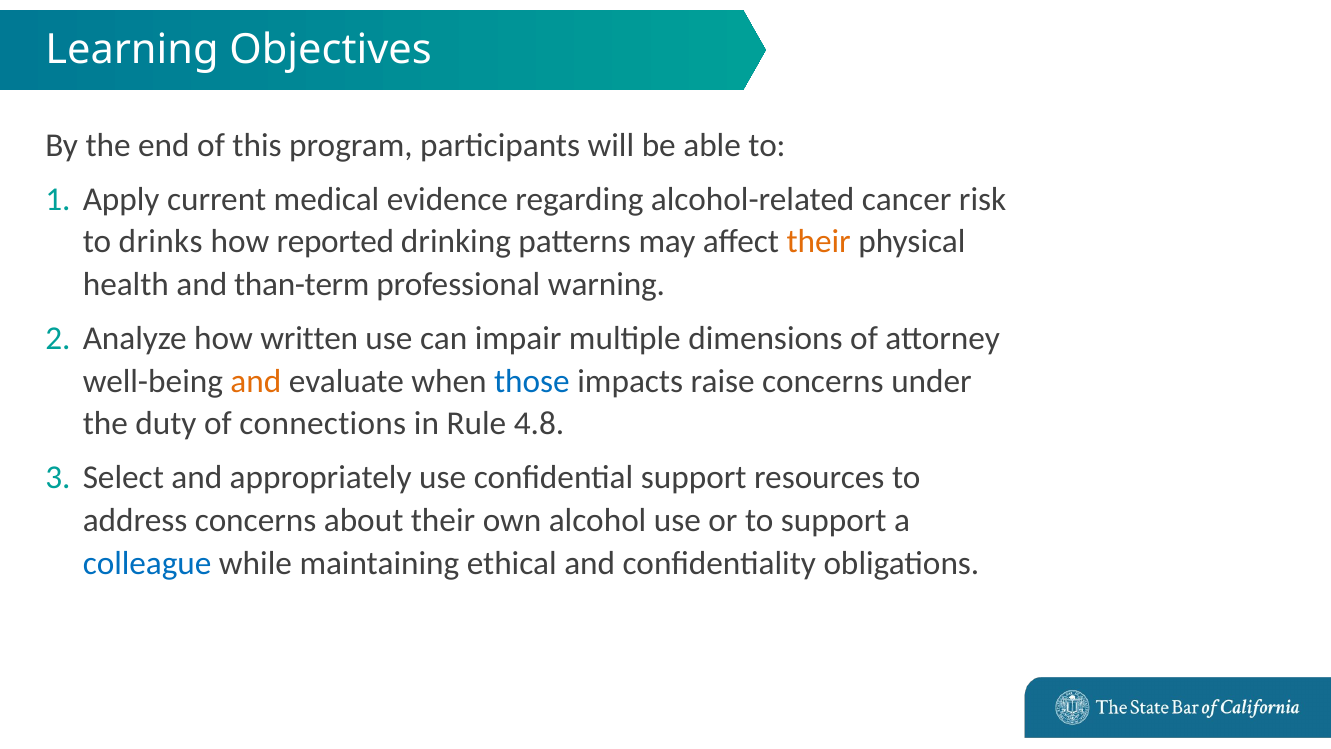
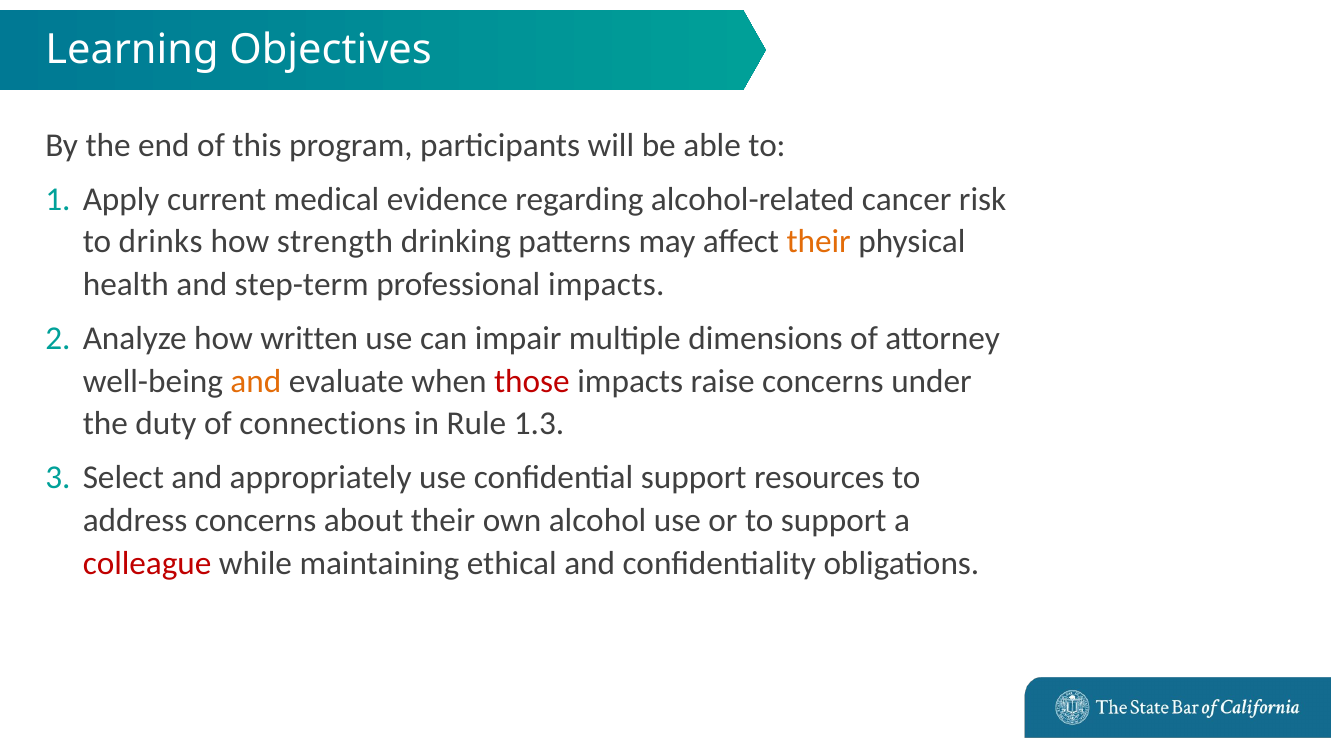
reported: reported -> strength
than-term: than-term -> step-term
professional warning: warning -> impacts
those colour: blue -> red
4.8: 4.8 -> 1.3
colleague colour: blue -> red
